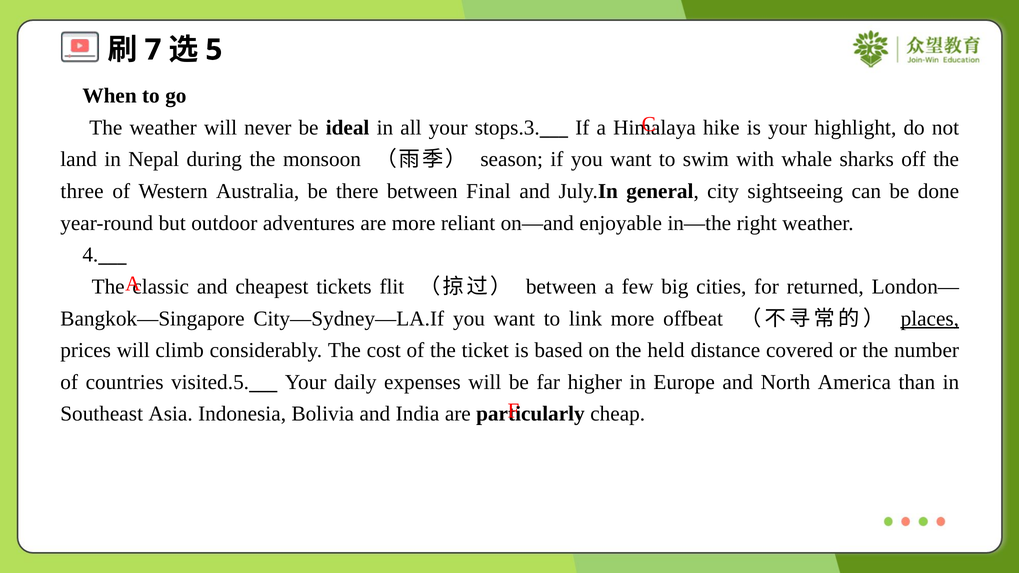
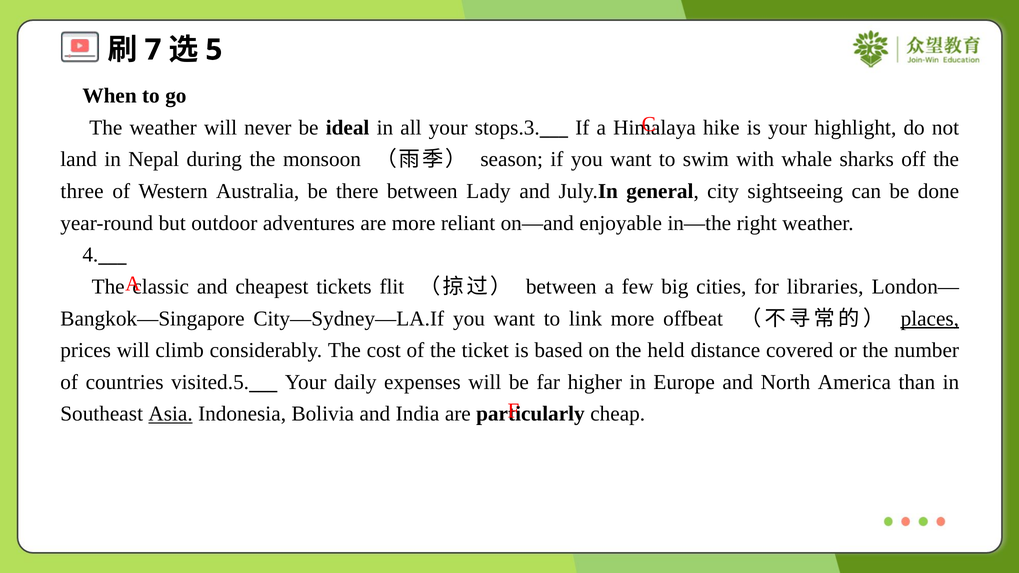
Final: Final -> Lady
returned: returned -> libraries
Asia underline: none -> present
